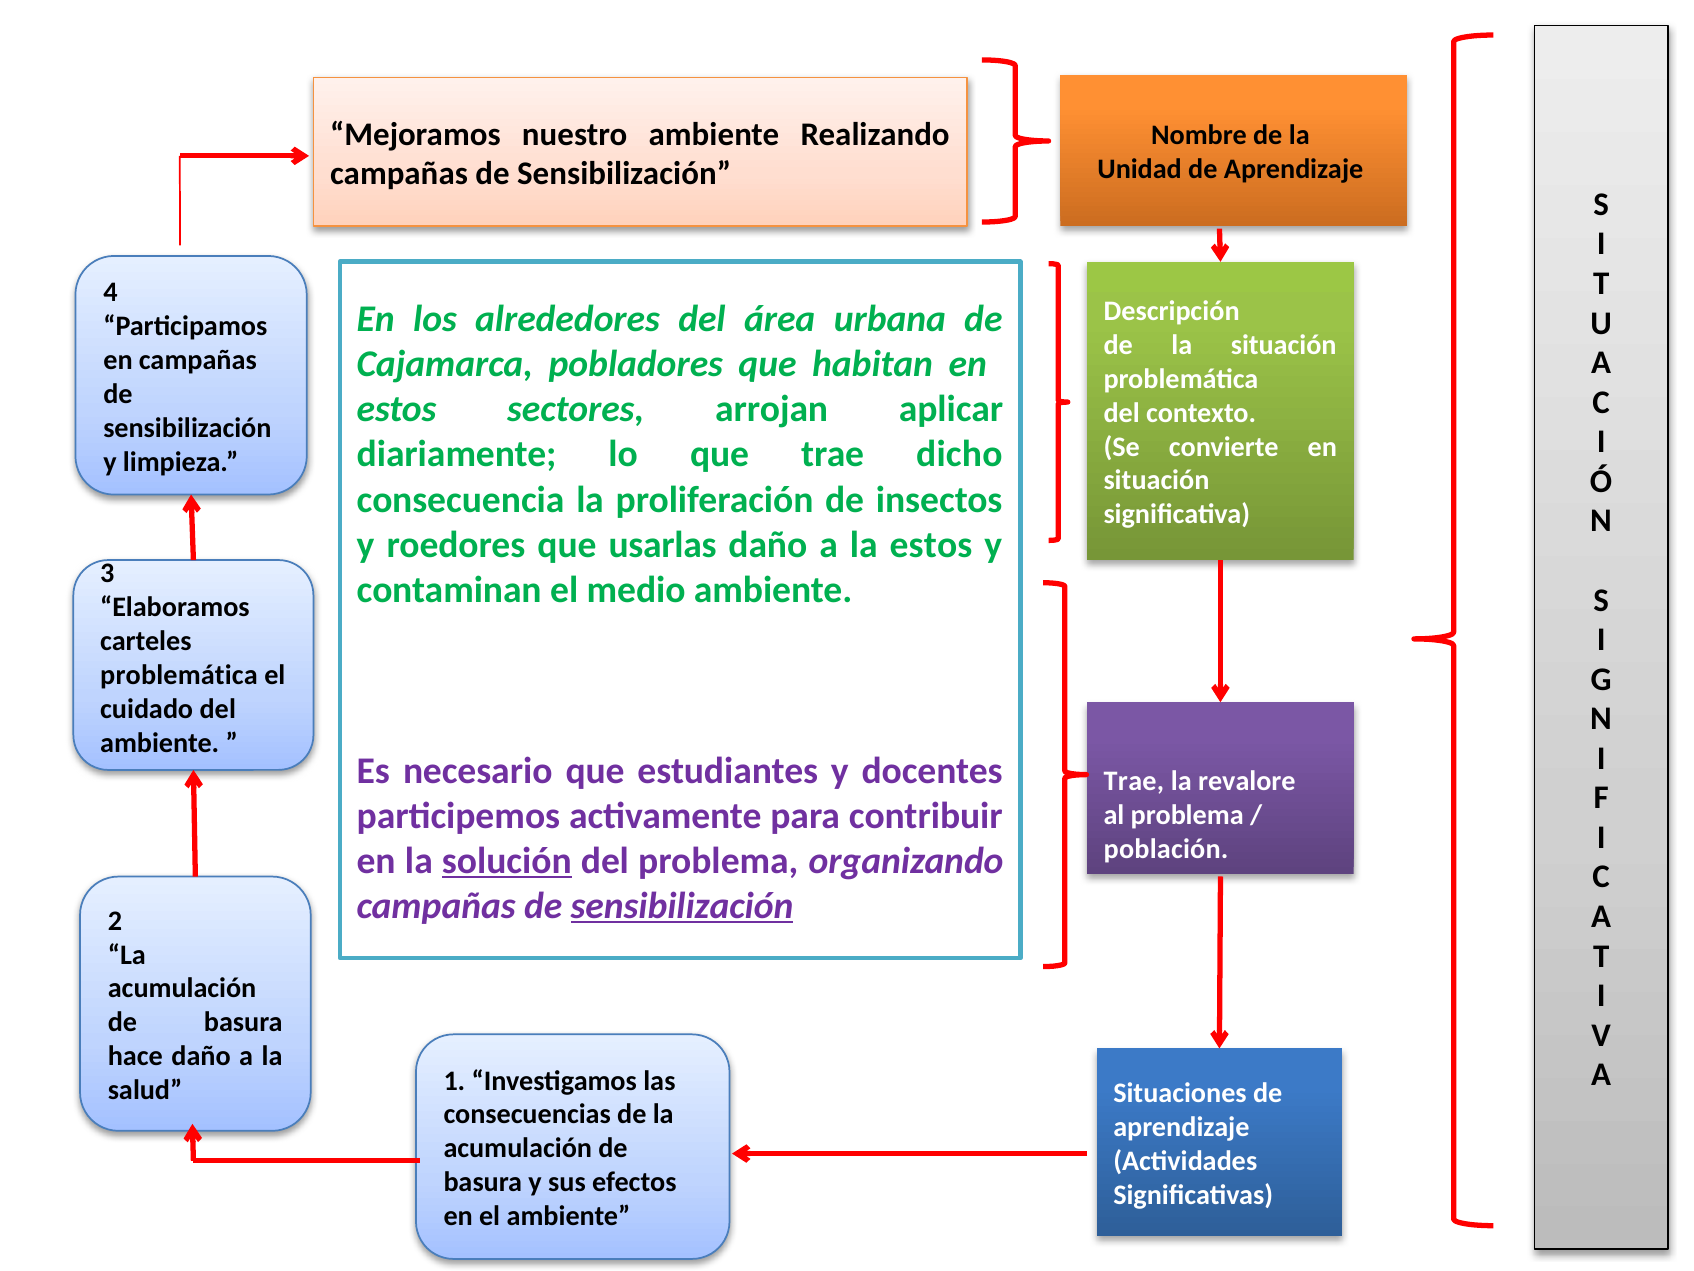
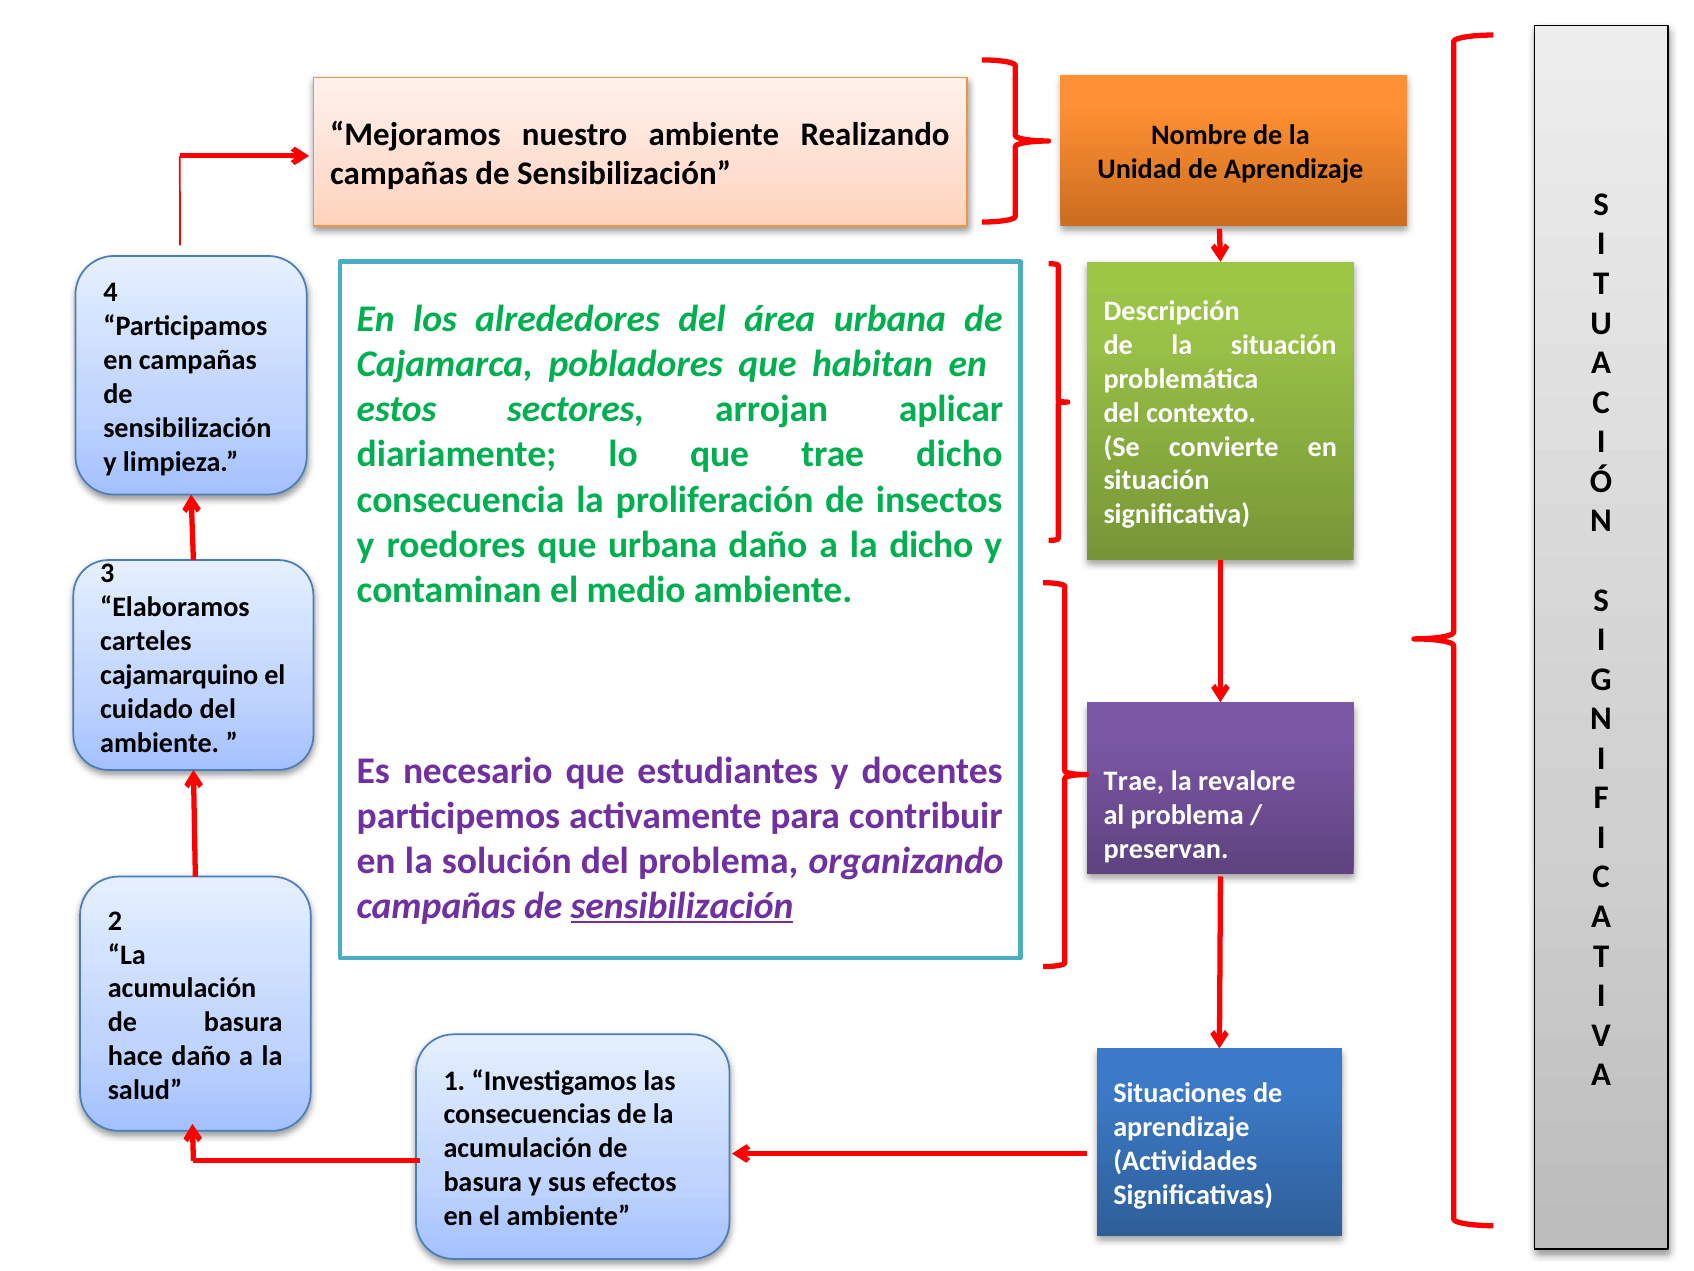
que usarlas: usarlas -> urbana
la estos: estos -> dicho
problemática at (179, 675): problemática -> cajamarquino
población: población -> preservan
solución underline: present -> none
